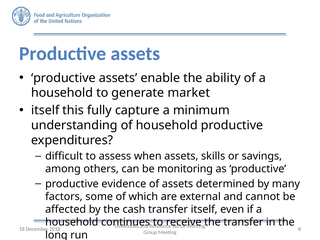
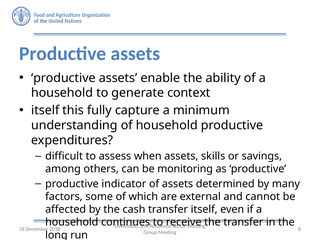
market: market -> context
evidence: evidence -> indicator
